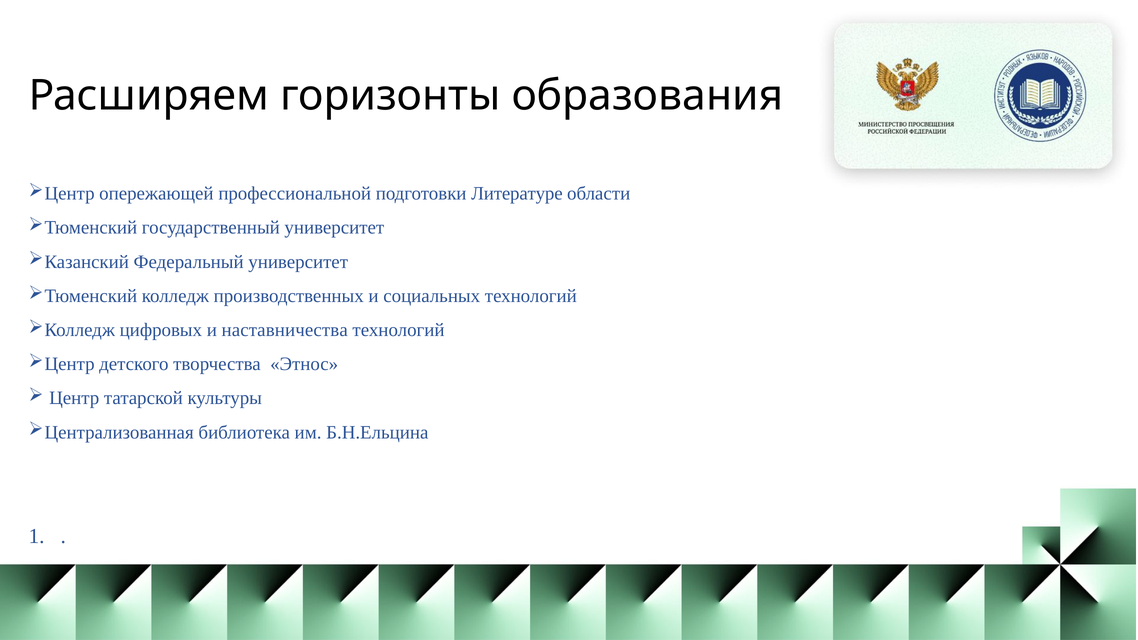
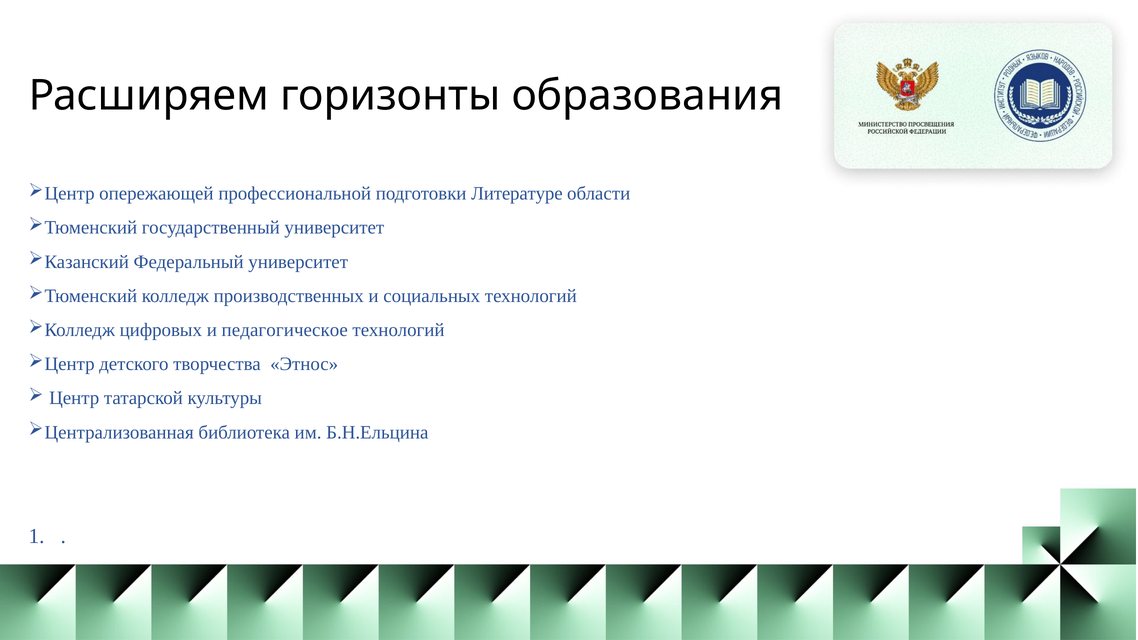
наставничества: наставничества -> педагогическое
